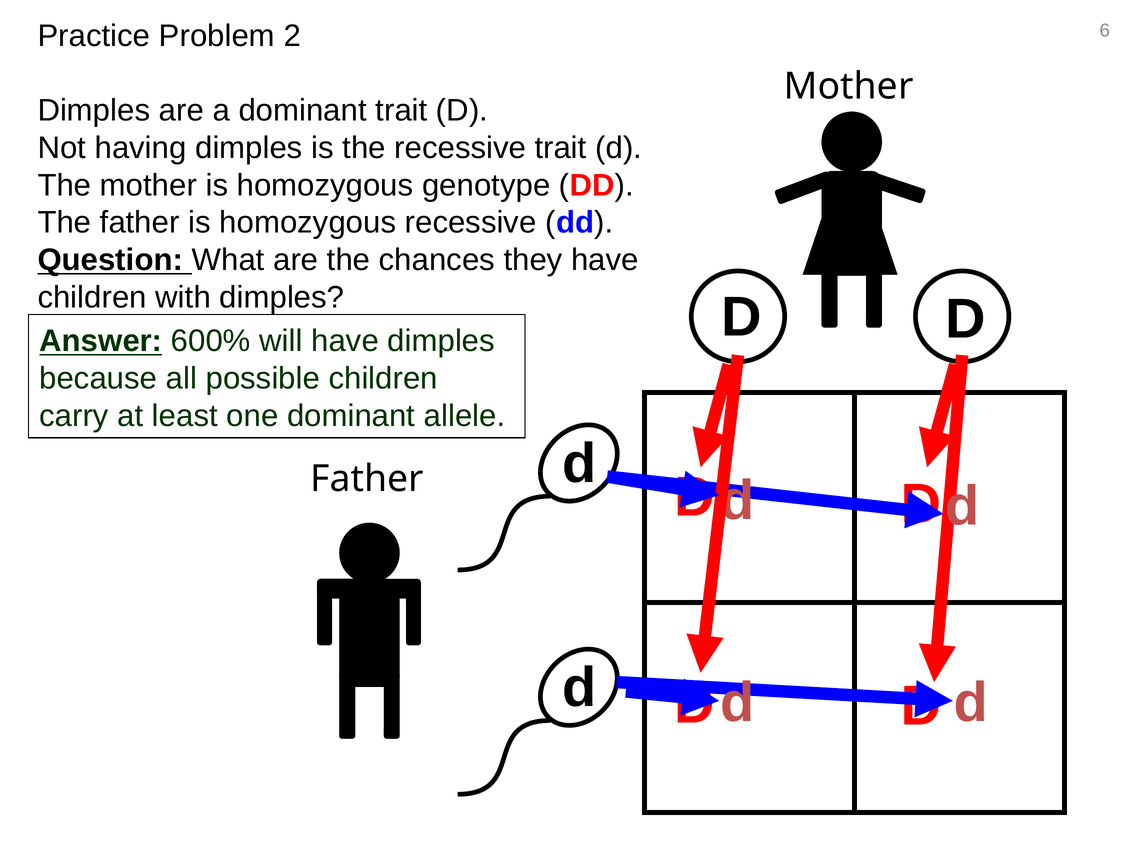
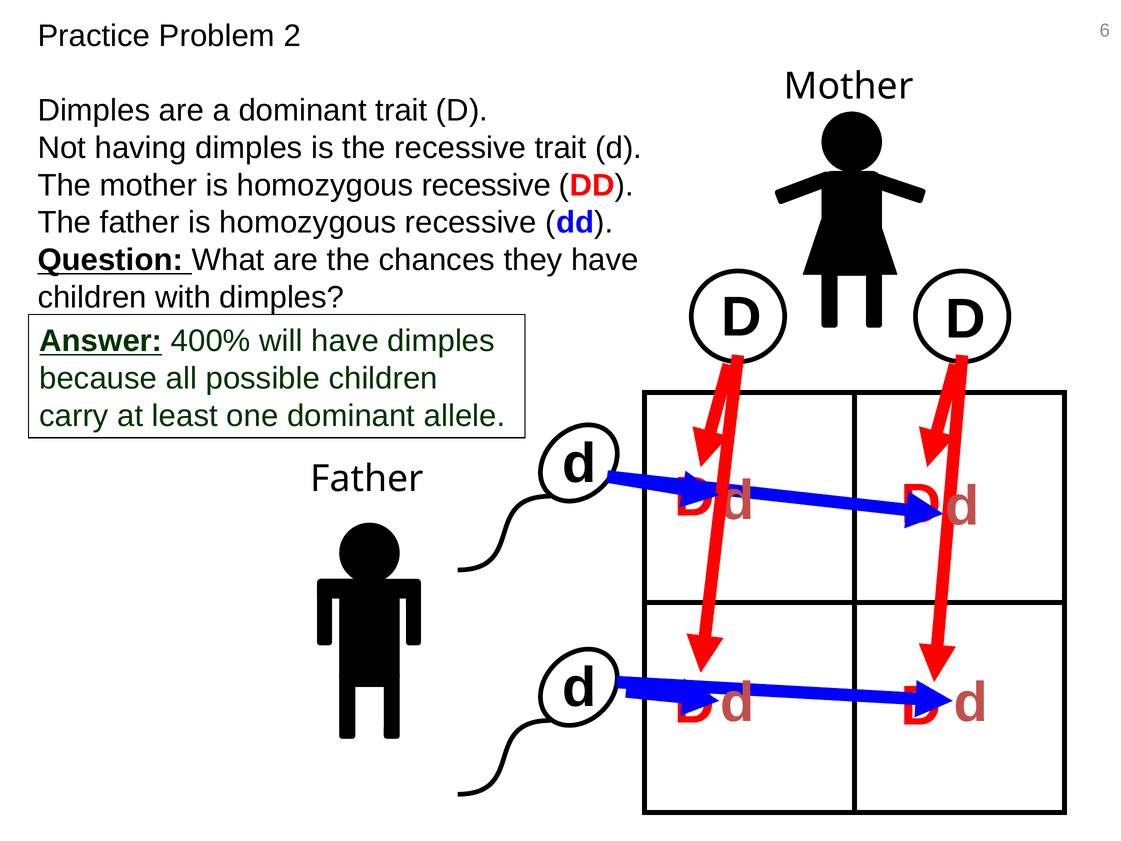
mother is homozygous genotype: genotype -> recessive
600%: 600% -> 400%
